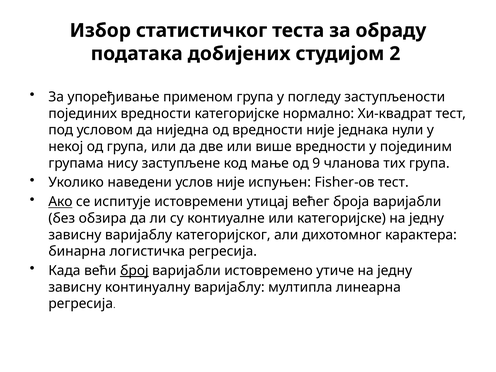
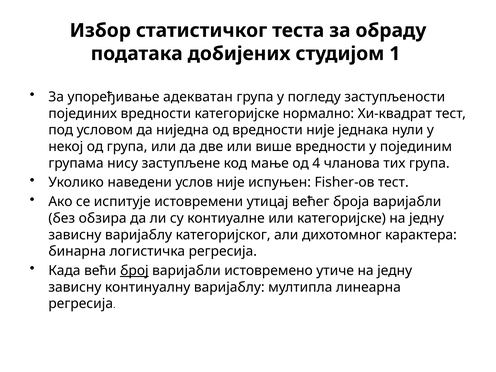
2: 2 -> 1
применом: применом -> адекватан
9: 9 -> 4
Ако underline: present -> none
